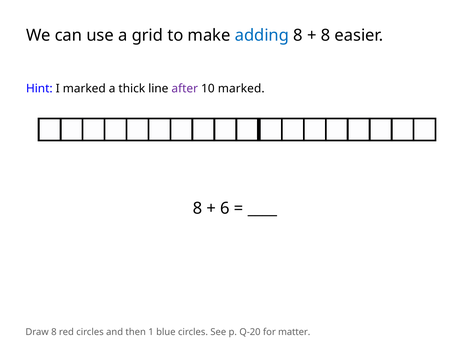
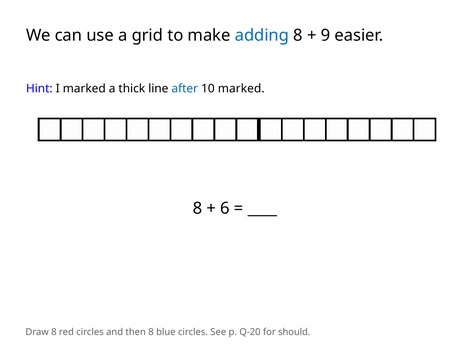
8 at (326, 35): 8 -> 9
after colour: purple -> blue
then 1: 1 -> 8
matter: matter -> should
